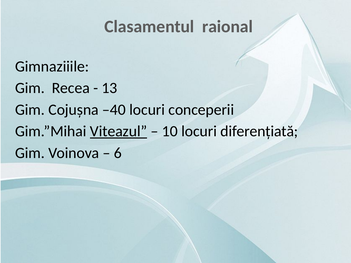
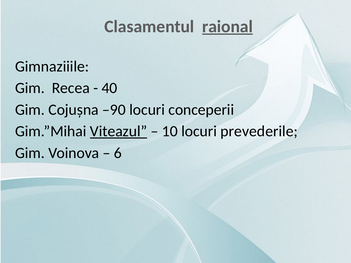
raional underline: none -> present
13: 13 -> 40
–40: –40 -> –90
diferențiată: diferențiată -> prevederile
